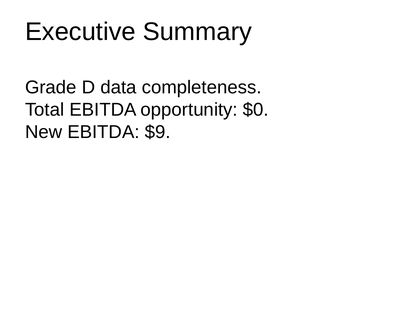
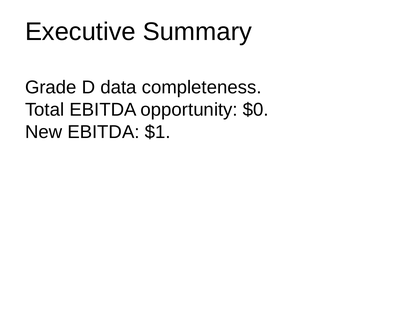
$9: $9 -> $1
